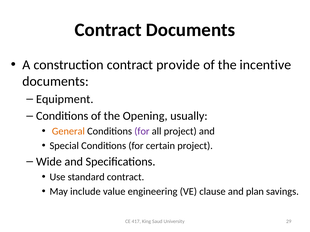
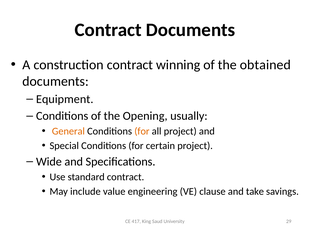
provide: provide -> winning
incentive: incentive -> obtained
for at (142, 132) colour: purple -> orange
plan: plan -> take
